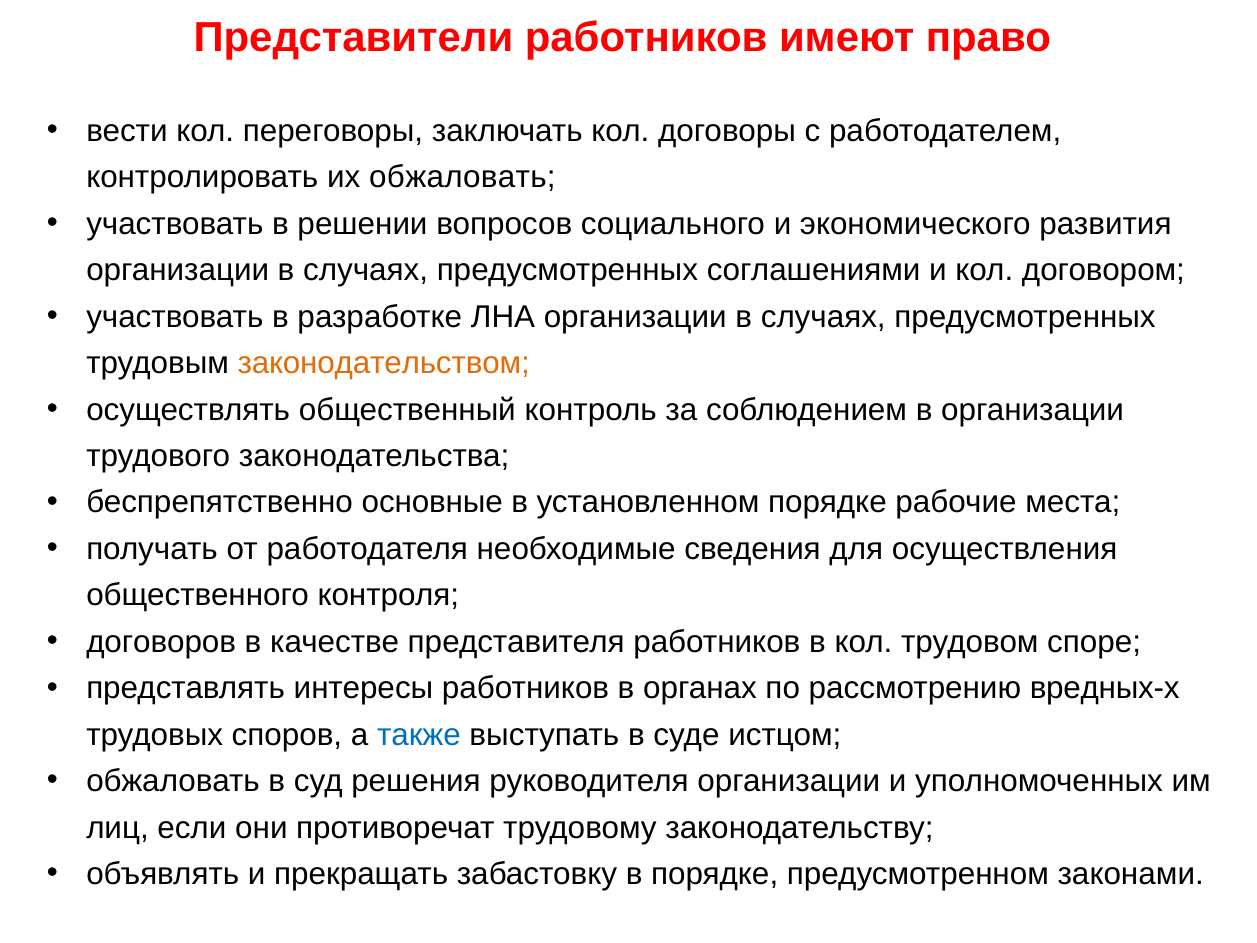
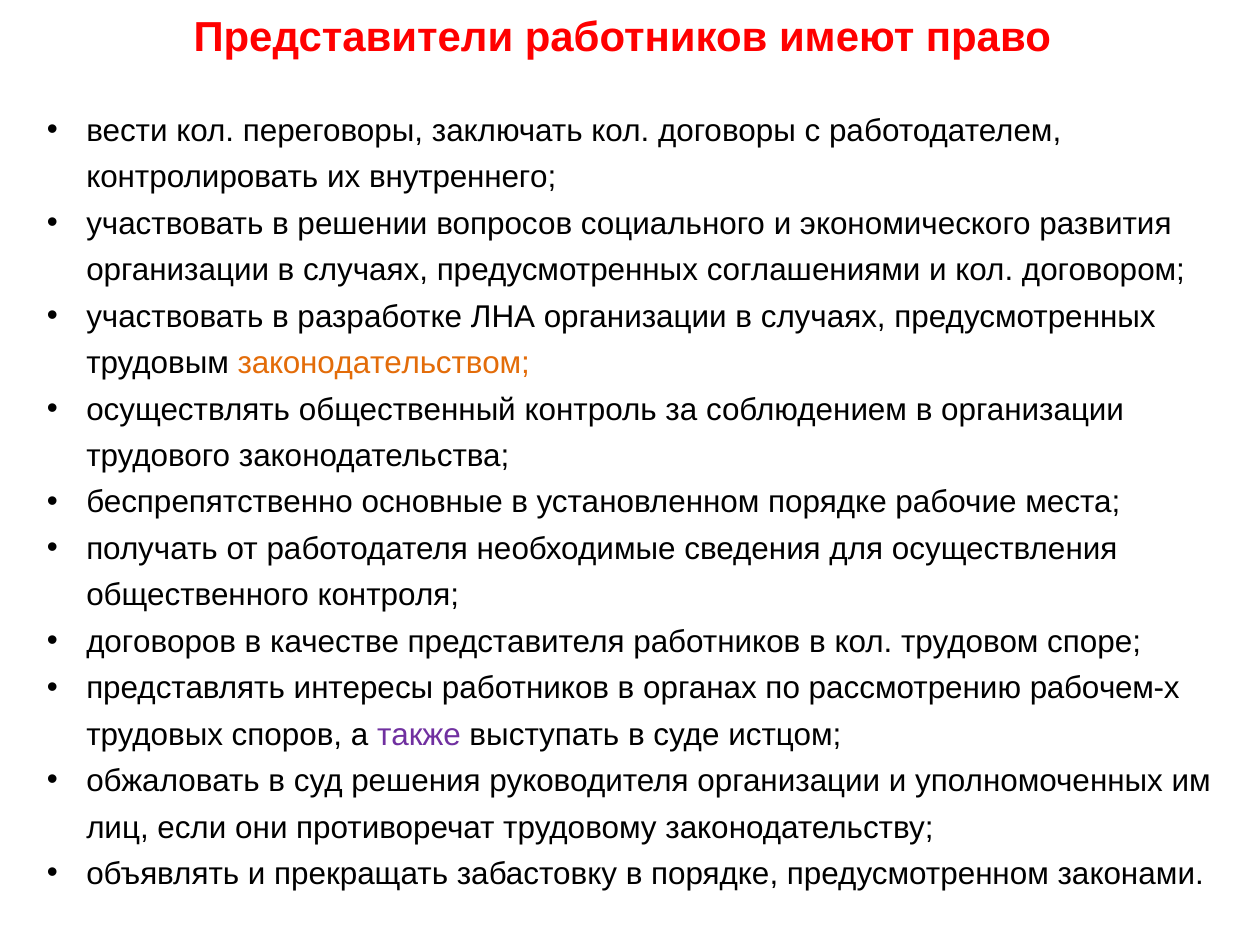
их обжаловать: обжаловать -> внутреннего
вредных-х: вредных-х -> рабочем-х
также colour: blue -> purple
